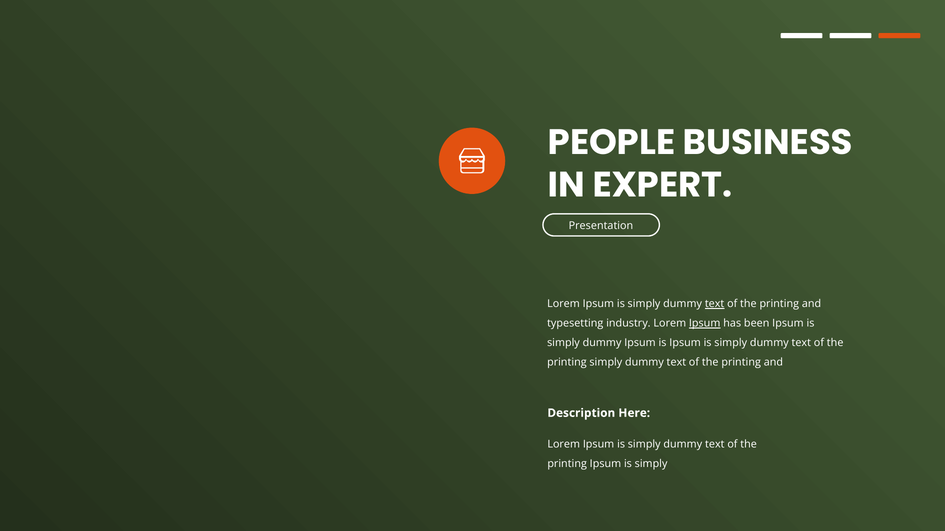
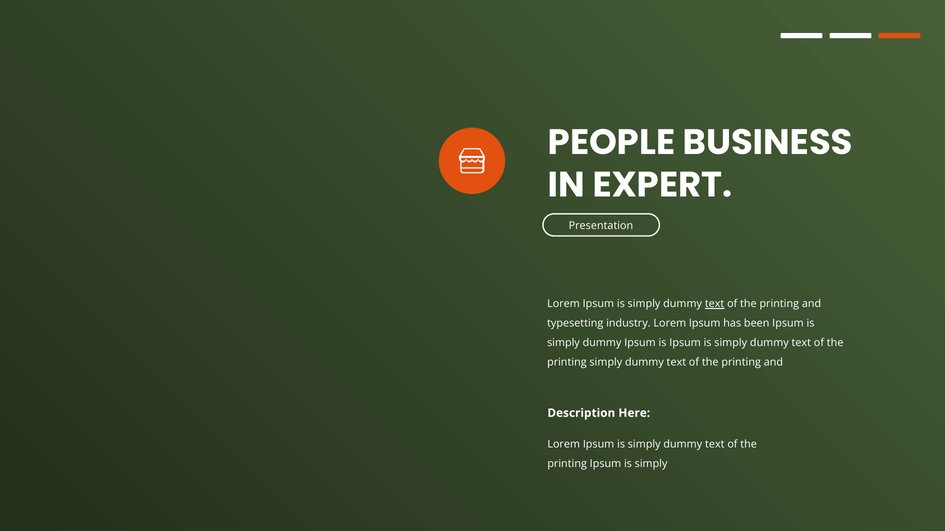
Ipsum at (705, 324) underline: present -> none
